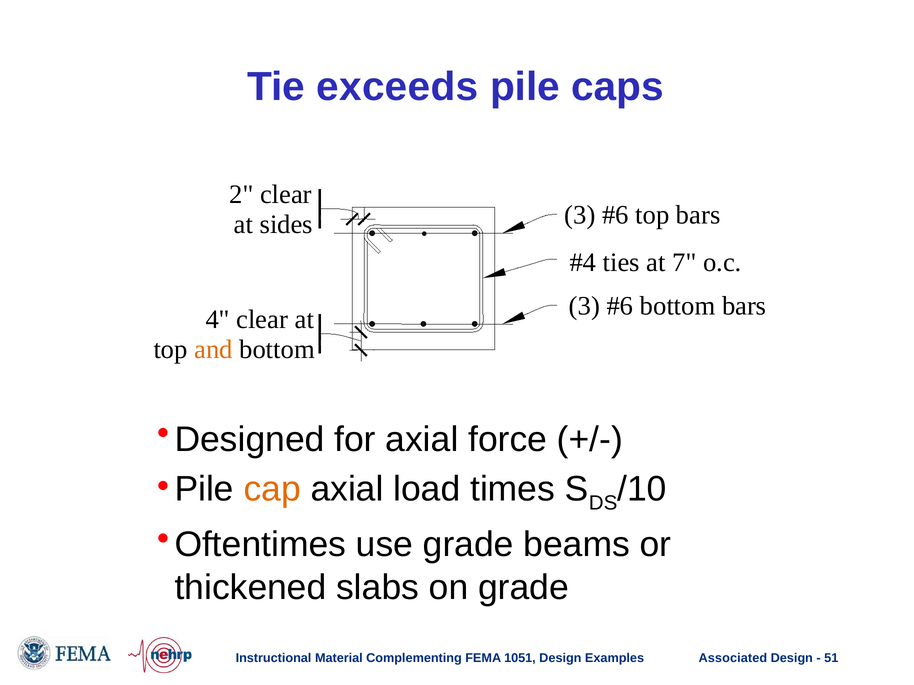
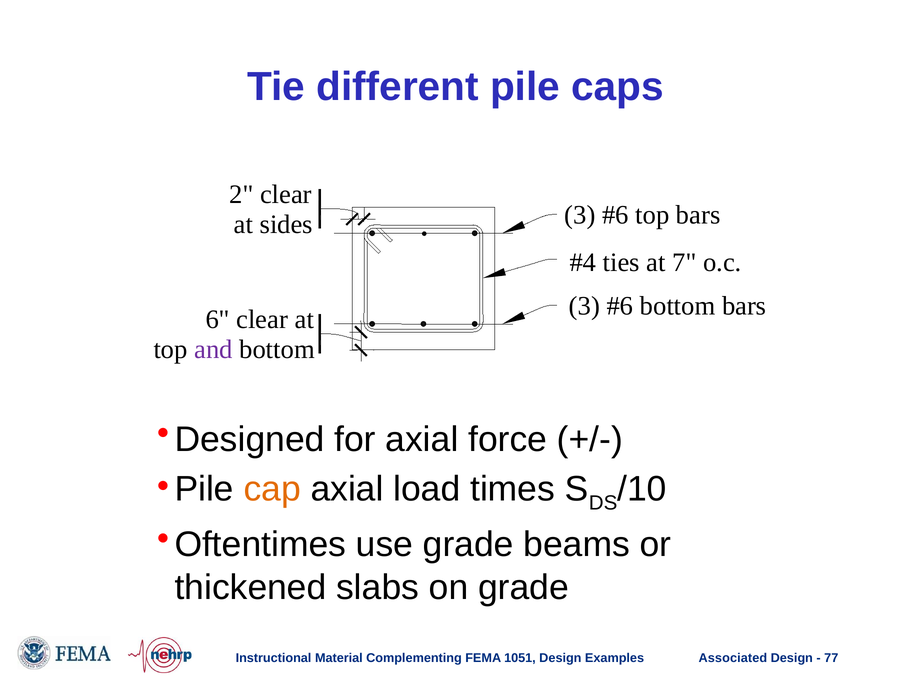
exceeds: exceeds -> different
4: 4 -> 6
and colour: orange -> purple
51: 51 -> 77
